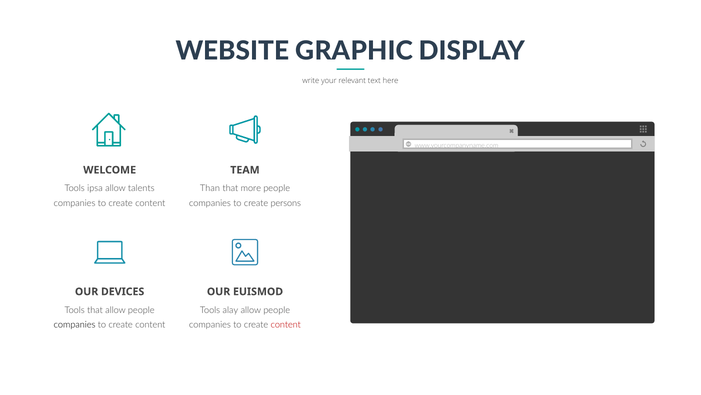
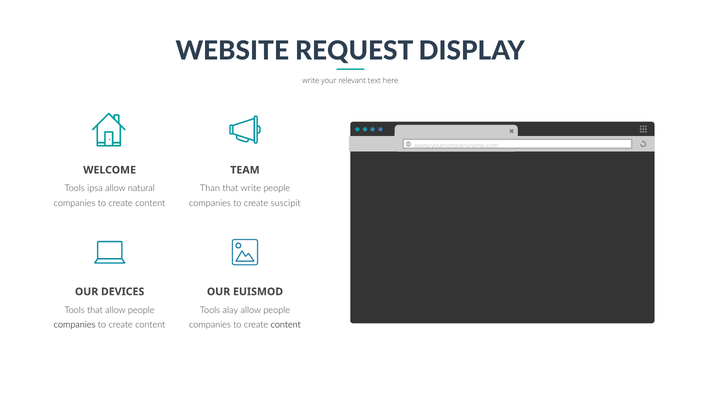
GRAPHIC: GRAPHIC -> REQUEST
talents: talents -> natural
that more: more -> write
persons: persons -> suscipit
content at (286, 324) colour: red -> black
